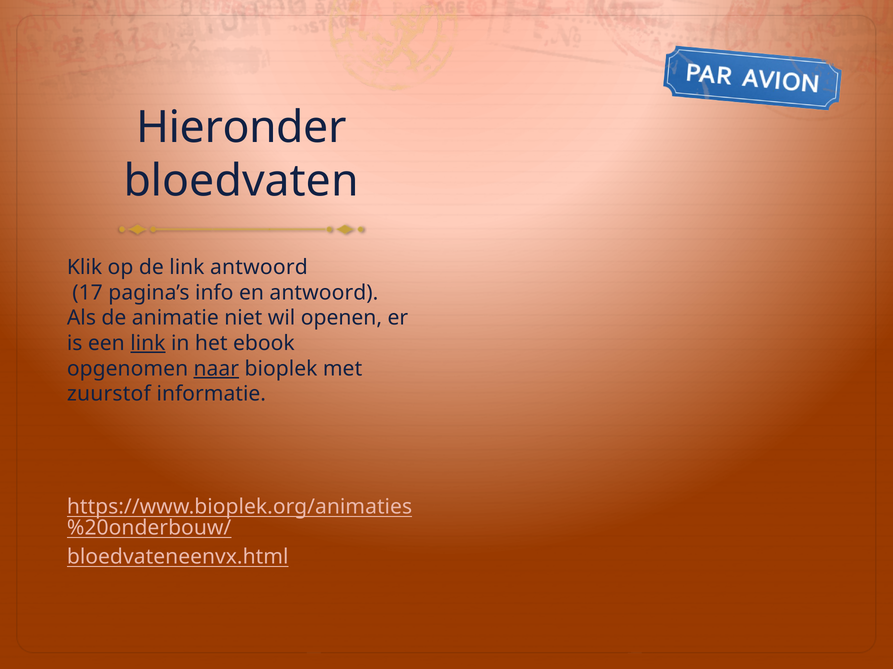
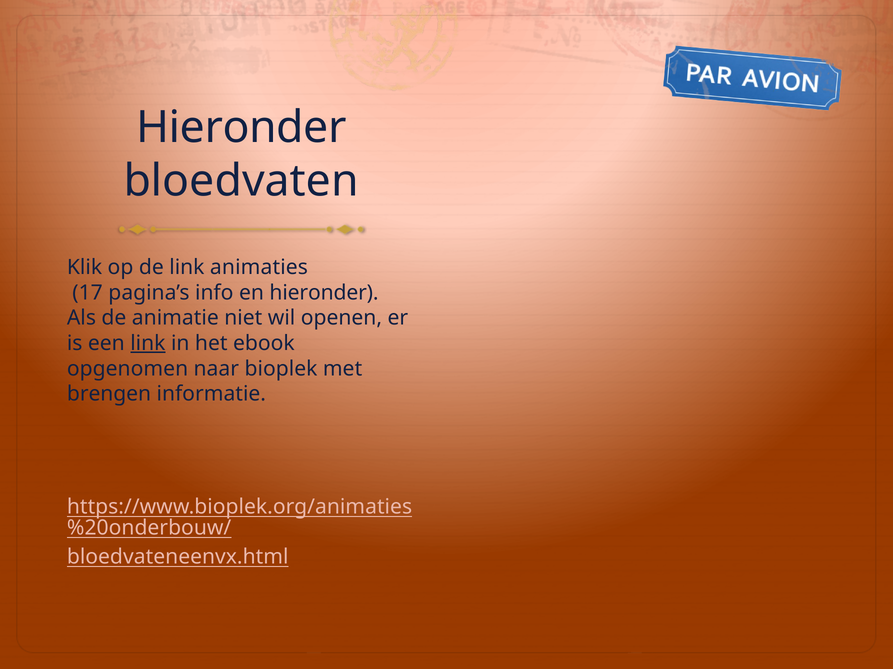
link antwoord: antwoord -> animaties
en antwoord: antwoord -> hieronder
naar underline: present -> none
zuurstof: zuurstof -> brengen
